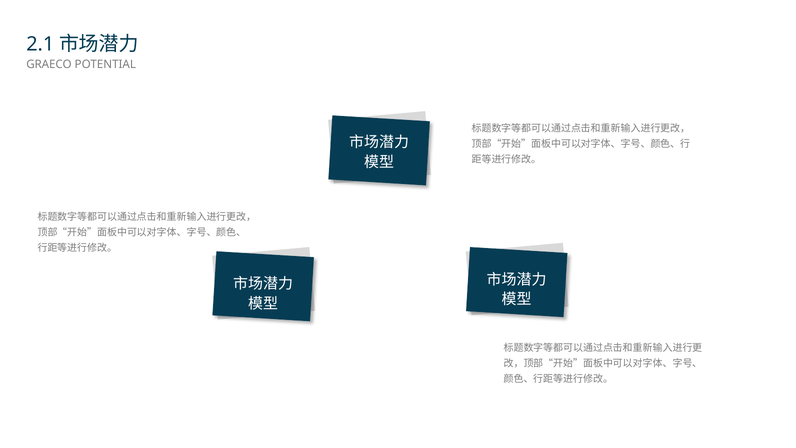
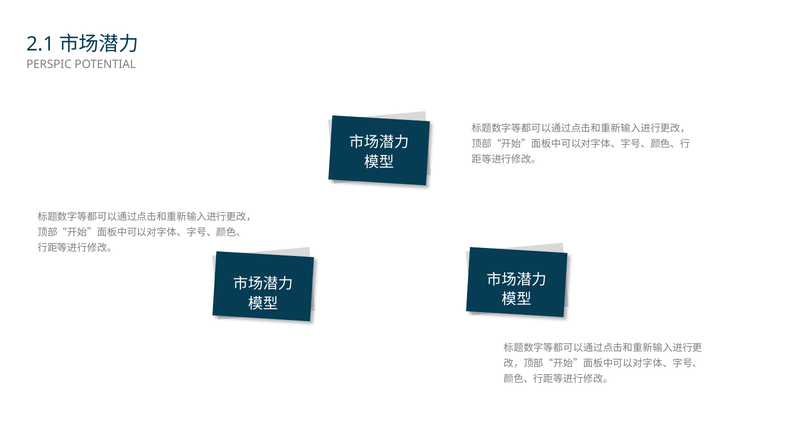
GRAECO: GRAECO -> PERSPIC
